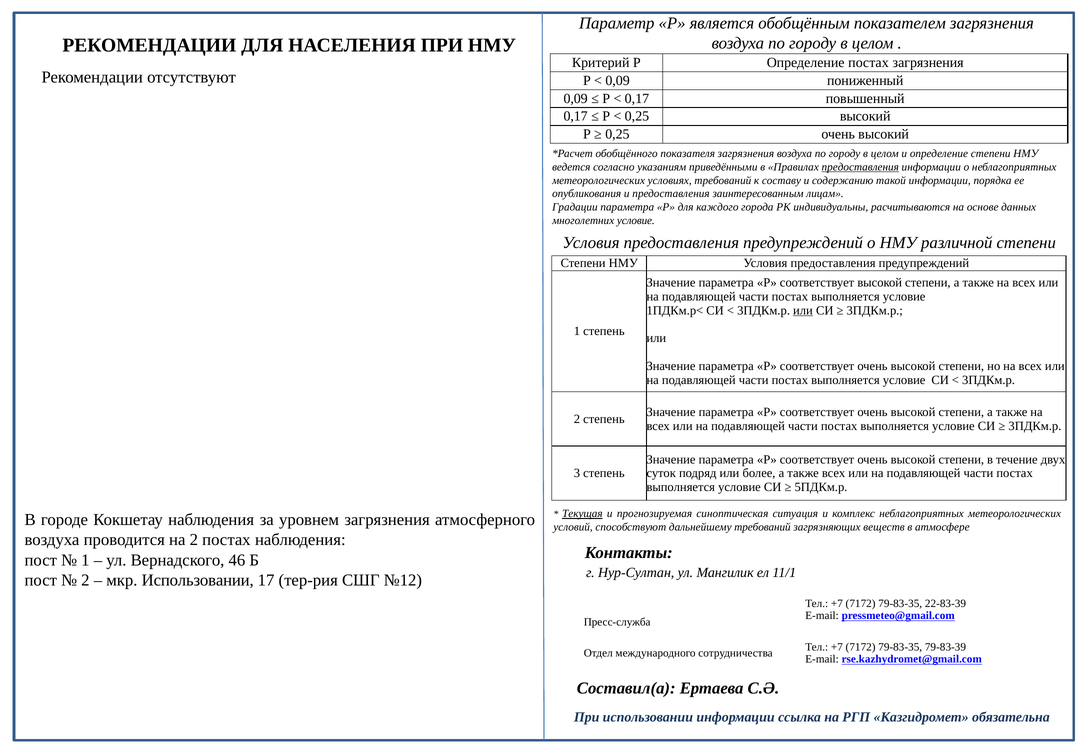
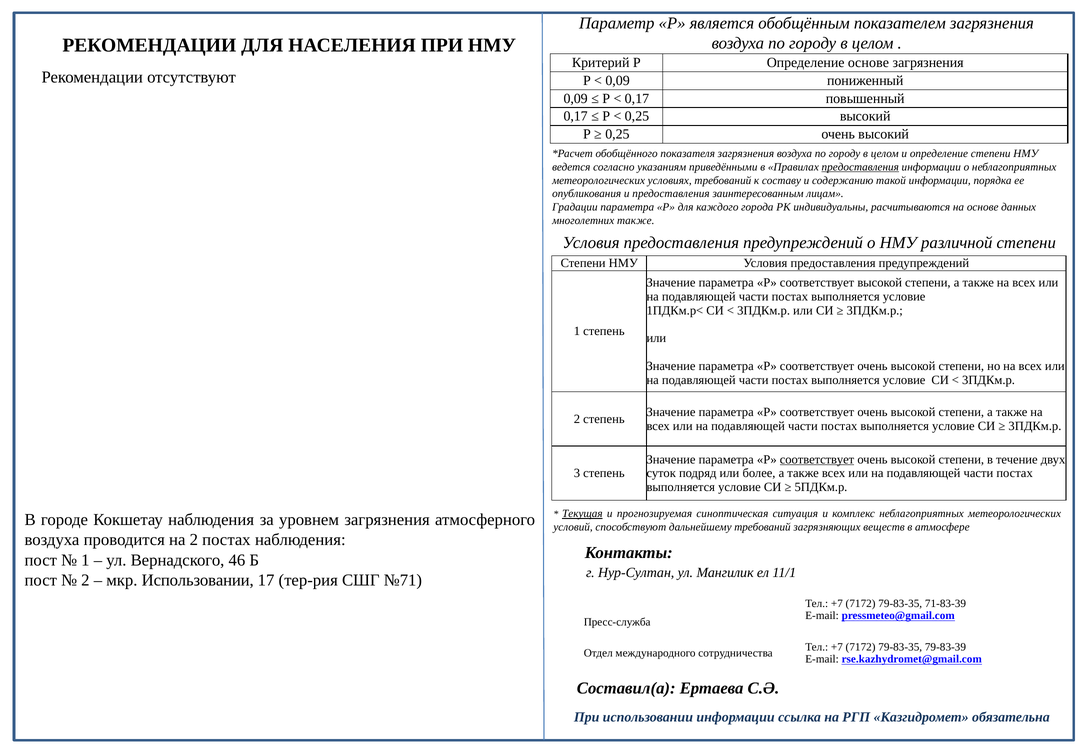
Определение постах: постах -> основе
многолетних условие: условие -> также
или at (803, 311) underline: present -> none
соответствует at (817, 460) underline: none -> present
№12: №12 -> №71
22-83-39: 22-83-39 -> 71-83-39
